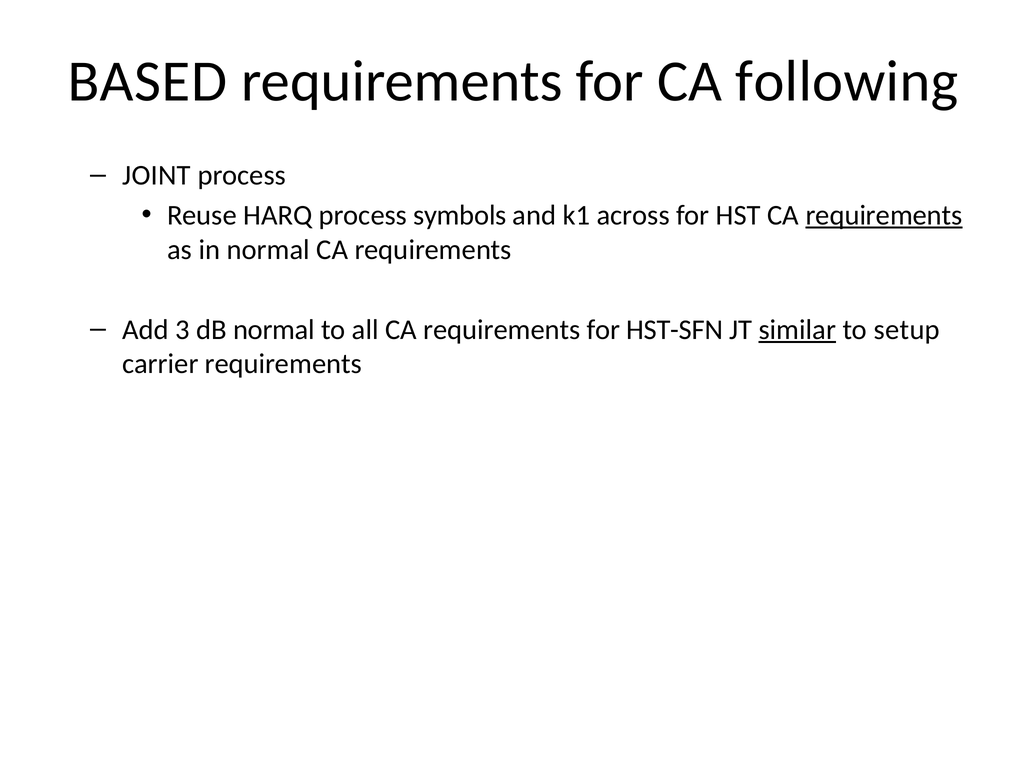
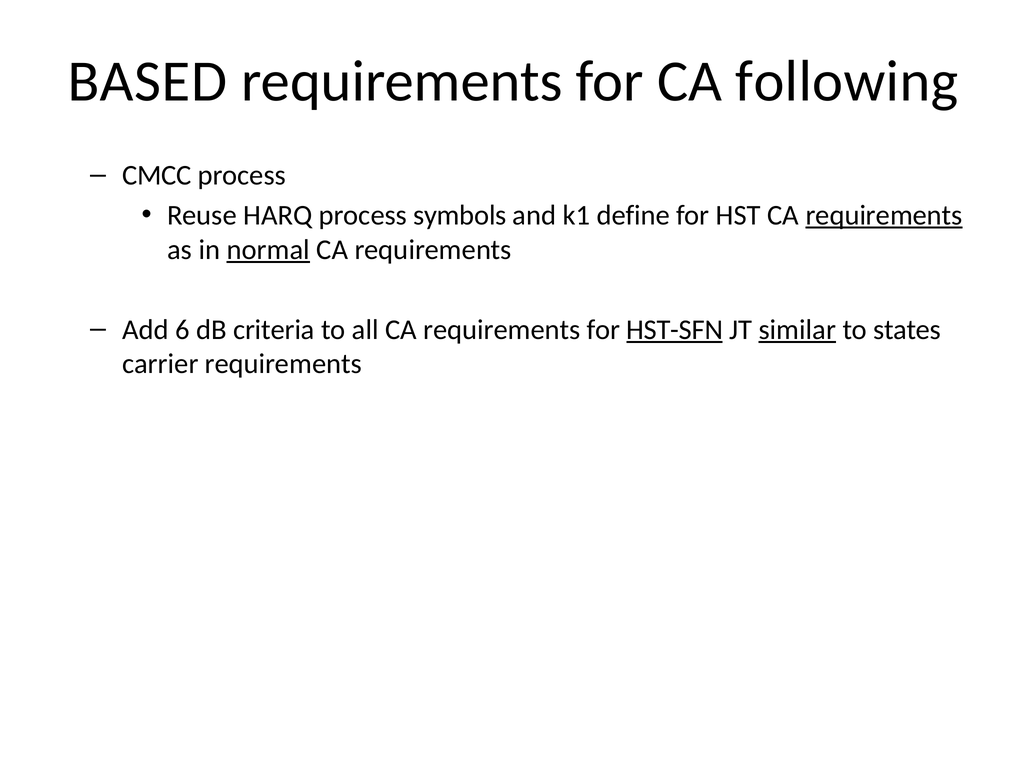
JOINT: JOINT -> CMCC
across: across -> define
normal at (268, 250) underline: none -> present
3: 3 -> 6
dB normal: normal -> criteria
HST-SFN underline: none -> present
setup: setup -> states
